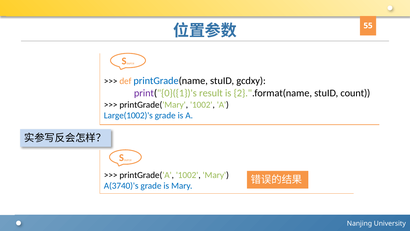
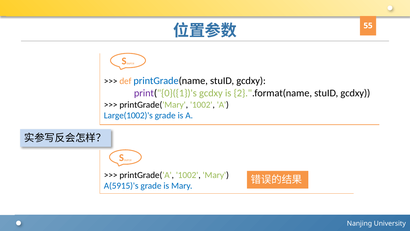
print("{0}({1})'s result: result -> gcdxy
2}.".format(name stuID count: count -> gcdxy
A(3740)'s: A(3740)'s -> A(5915)'s
